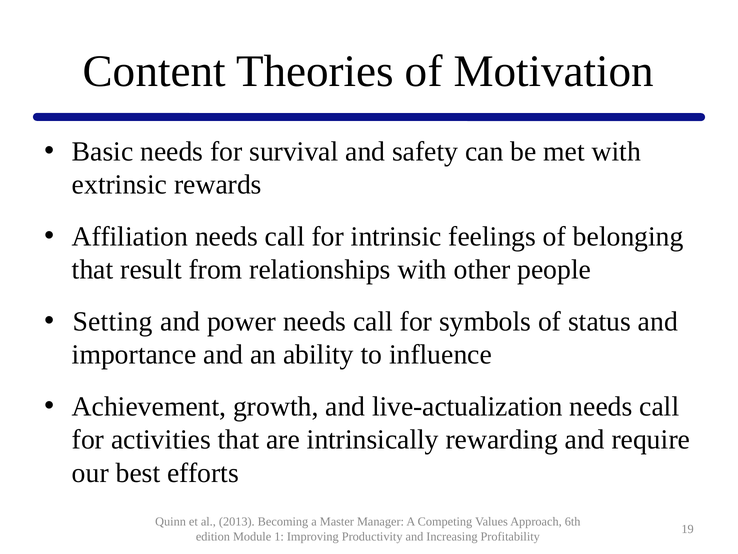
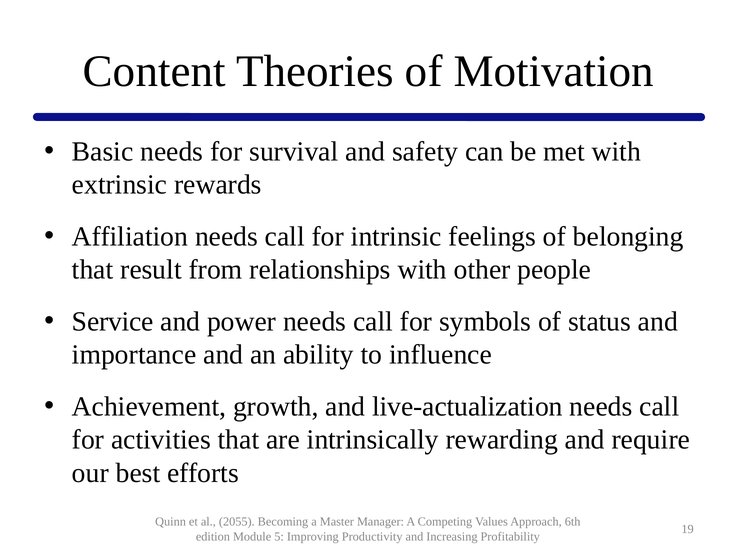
Setting: Setting -> Service
2013: 2013 -> 2055
1: 1 -> 5
